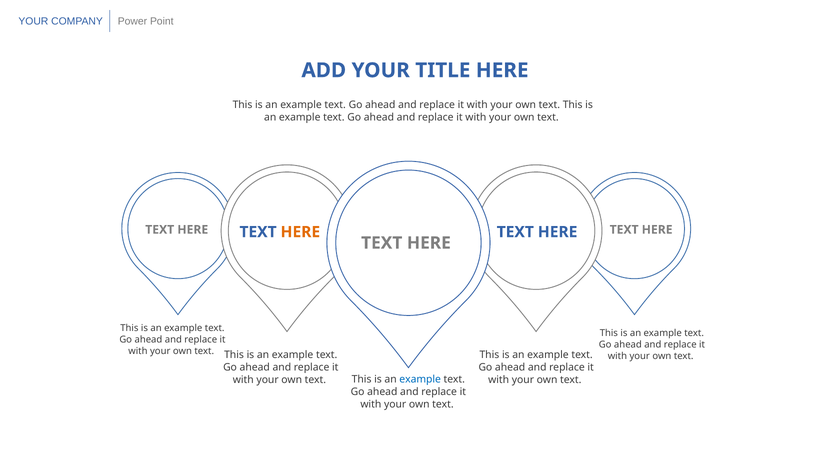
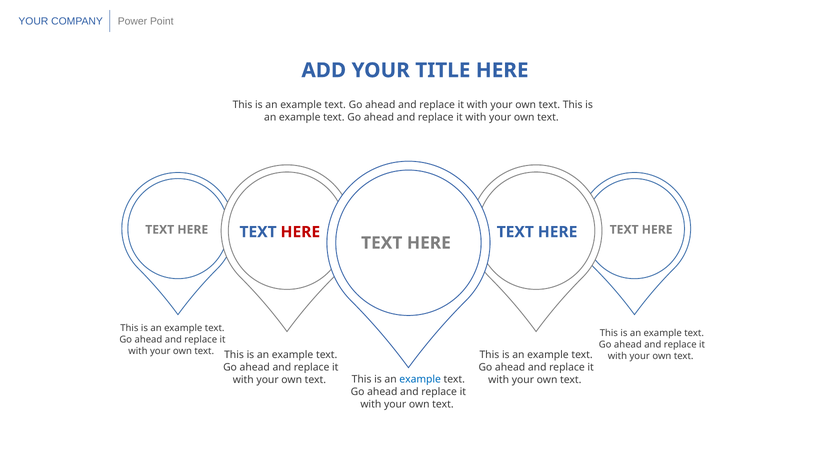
HERE at (300, 232) colour: orange -> red
